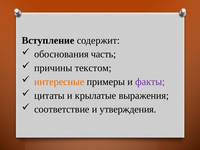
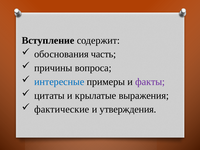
текстом: текстом -> вопроса
интересные colour: orange -> blue
соответствие: соответствие -> фактические
